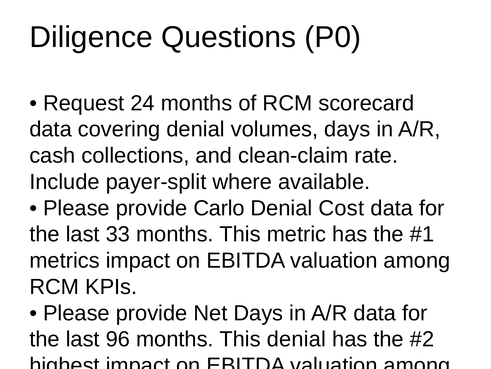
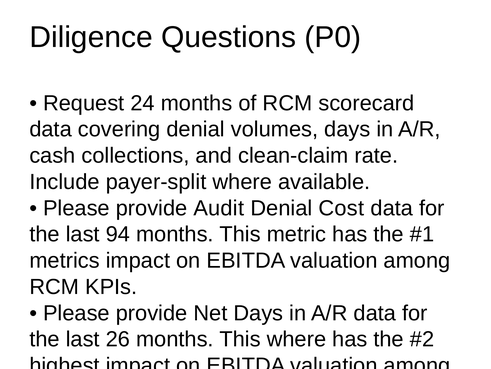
Carlo: Carlo -> Audit
33: 33 -> 94
96: 96 -> 26
This denial: denial -> where
